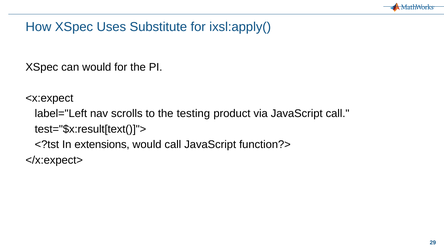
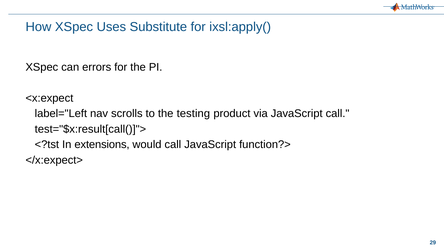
can would: would -> errors
test="$x:result[text()]">: test="$x:result[text()]"> -> test="$x:result[call()]">
